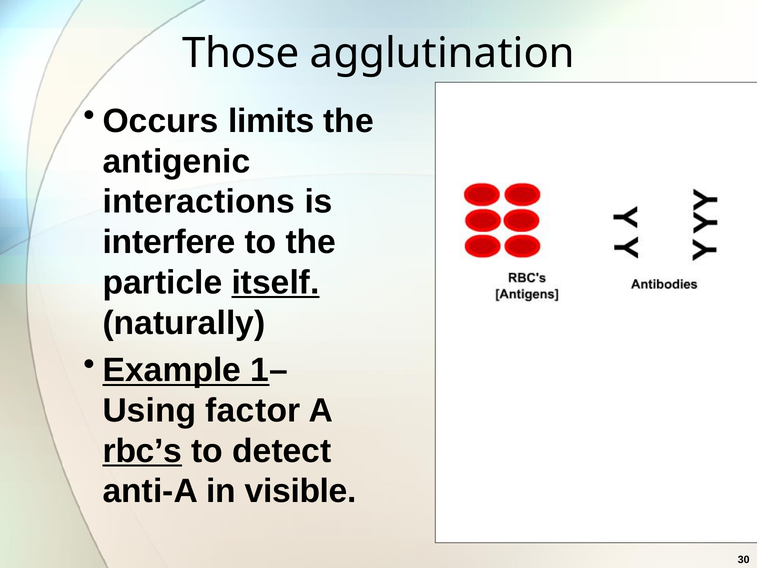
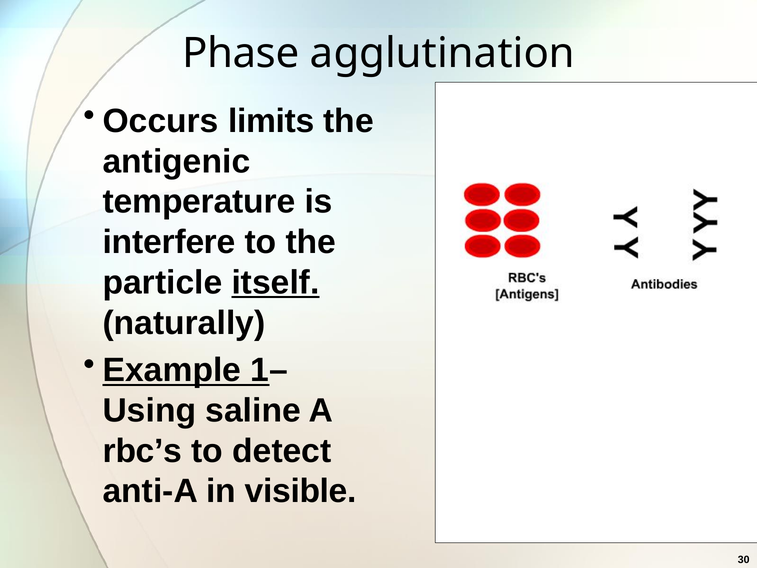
Those: Those -> Phase
interactions: interactions -> temperature
factor: factor -> saline
rbc’s underline: present -> none
